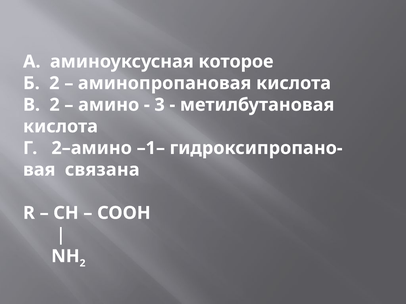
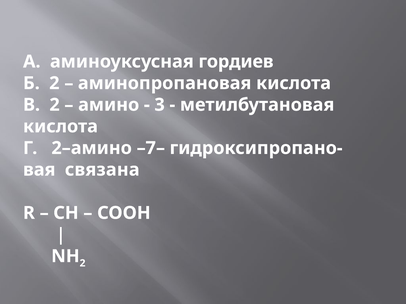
которое: которое -> гордиев
–1–: –1– -> –7–
